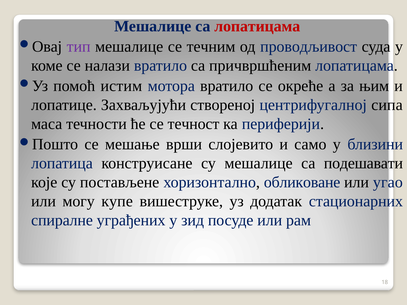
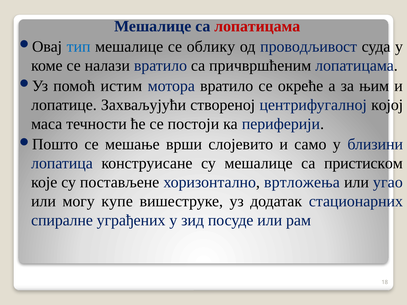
тип colour: purple -> blue
течним: течним -> облику
сипа: сипа -> којој
течност: течност -> постоји
подешавати: подешавати -> пристиском
обликоване: обликоване -> вртложења
